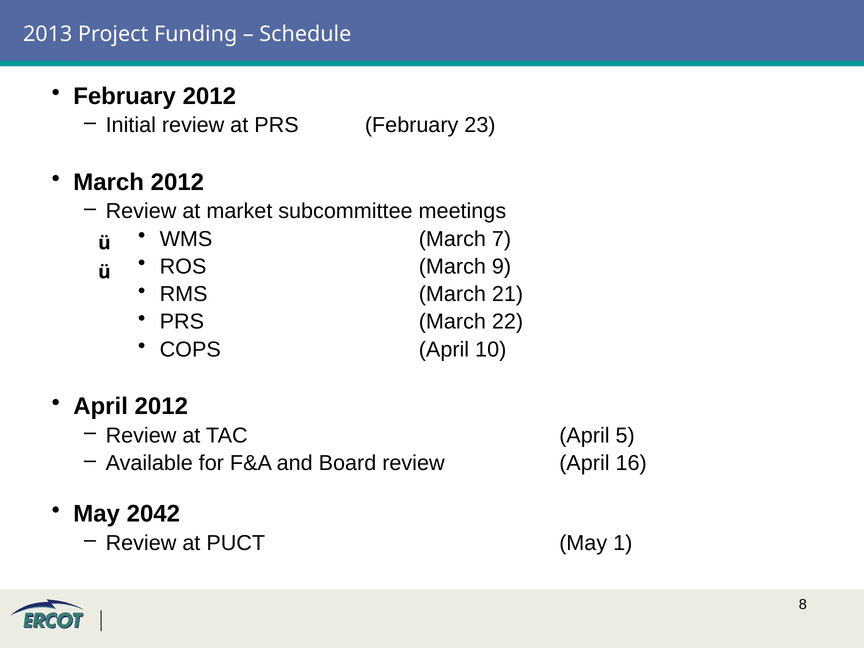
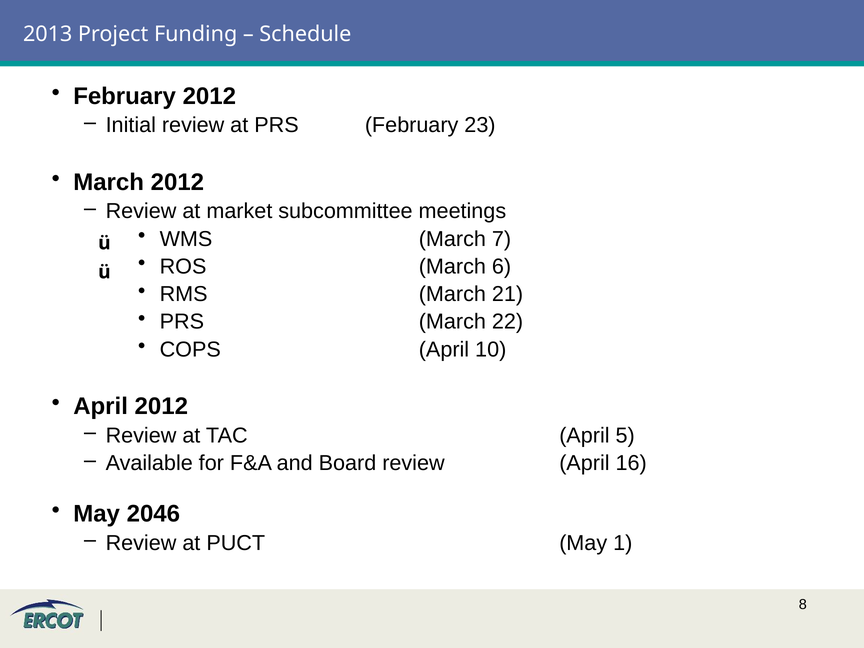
9: 9 -> 6
2042: 2042 -> 2046
